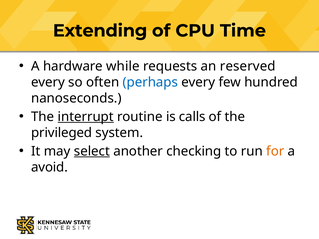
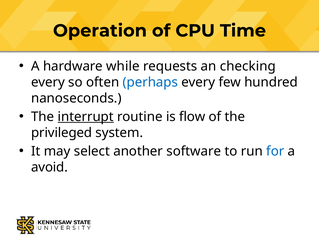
Extending: Extending -> Operation
reserved: reserved -> checking
calls: calls -> flow
select underline: present -> none
checking: checking -> software
for colour: orange -> blue
